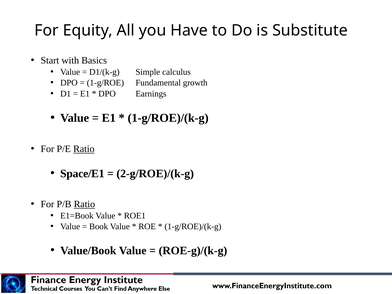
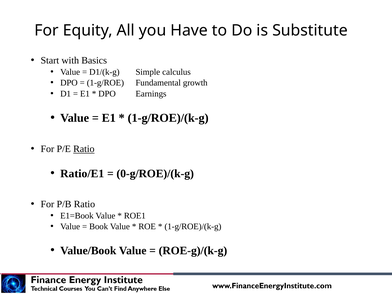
Space/E1: Space/E1 -> Ratio/E1
2-g/ROE)/(k-g: 2-g/ROE)/(k-g -> 0-g/ROE)/(k-g
Ratio at (84, 204) underline: present -> none
